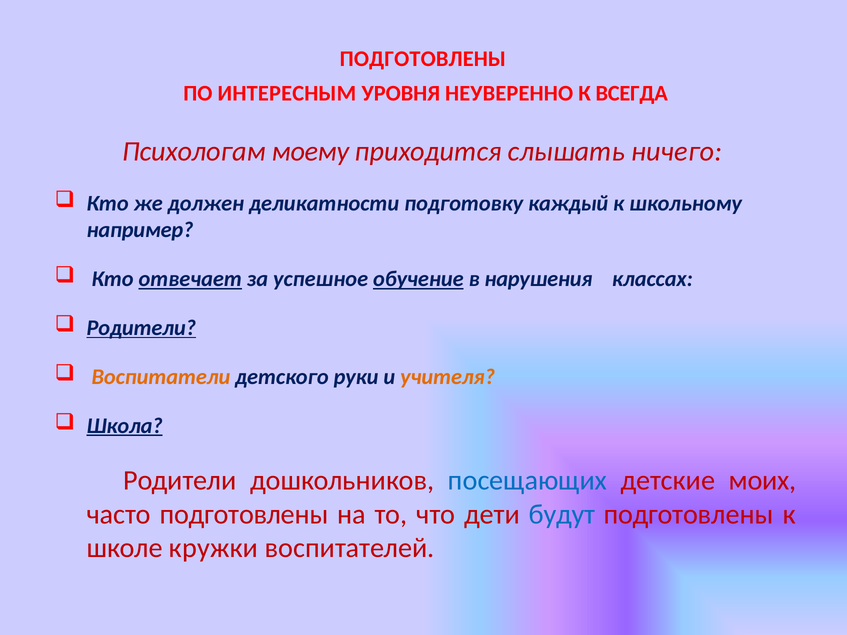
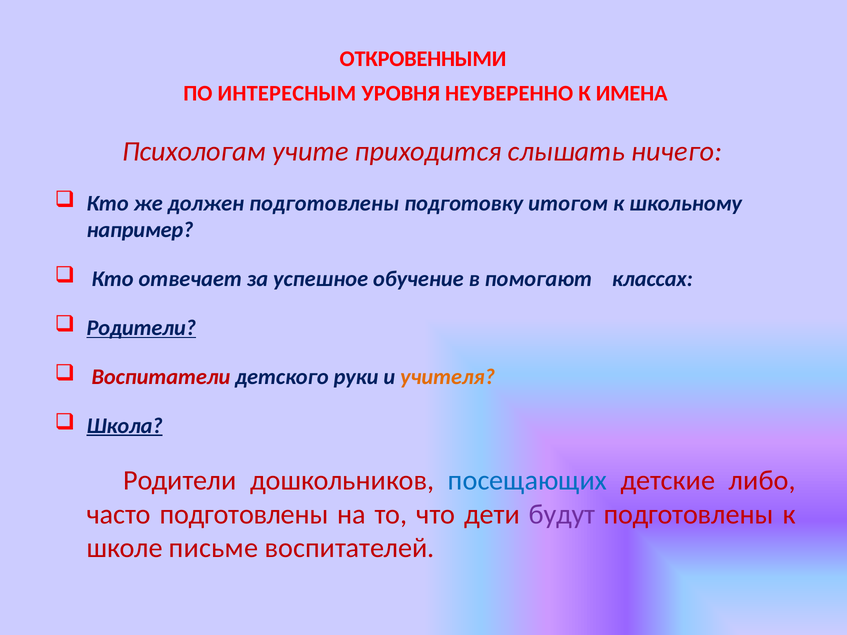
ПОДГОТОВЛЕНЫ at (423, 59): ПОДГОТОВЛЕНЫ -> ОТКРОВЕННЫМИ
ВСЕГДА: ВСЕГДА -> ИМЕНА
моему: моему -> учите
должен деликатности: деликатности -> подготовлены
каждый: каждый -> итогом
отвечает underline: present -> none
обучение underline: present -> none
нарушения: нарушения -> помогают
Воспитатели colour: orange -> red
моих: моих -> либо
будут colour: blue -> purple
кружки: кружки -> письме
